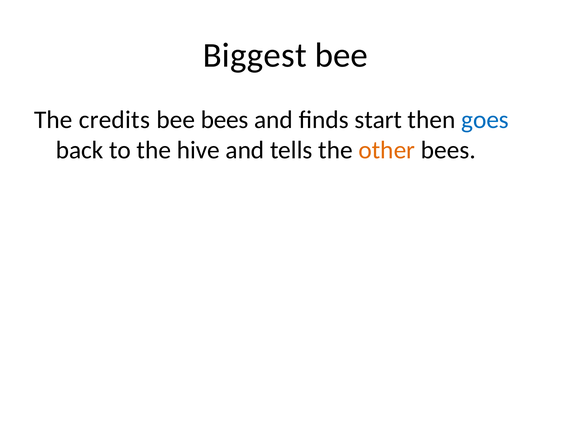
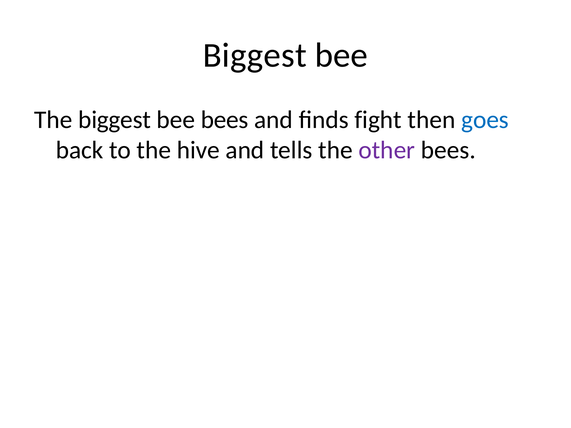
The credits: credits -> biggest
start: start -> fight
other colour: orange -> purple
